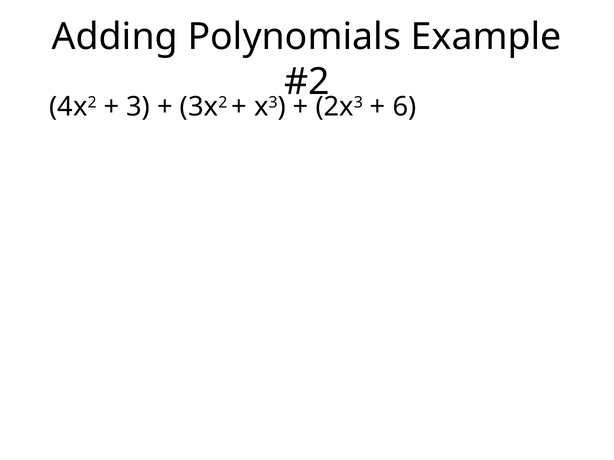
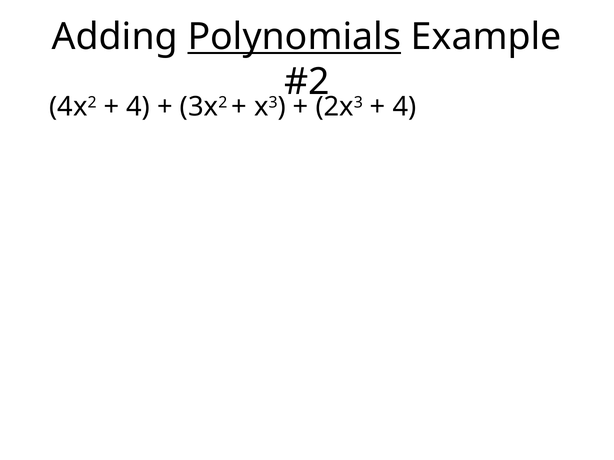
Polynomials underline: none -> present
3 at (138, 107): 3 -> 4
6 at (405, 107): 6 -> 4
